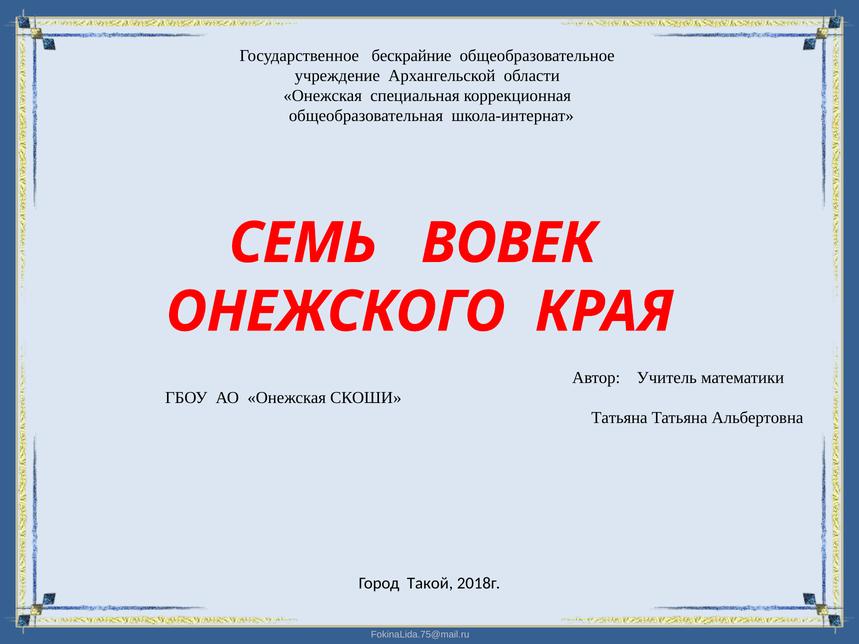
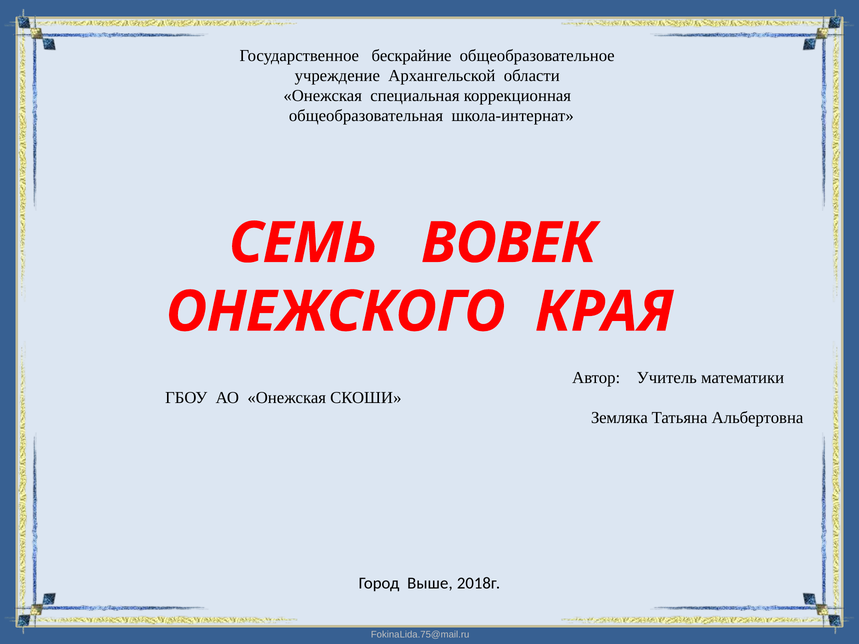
Татьяна at (619, 418): Татьяна -> Земляка
Такой: Такой -> Выше
